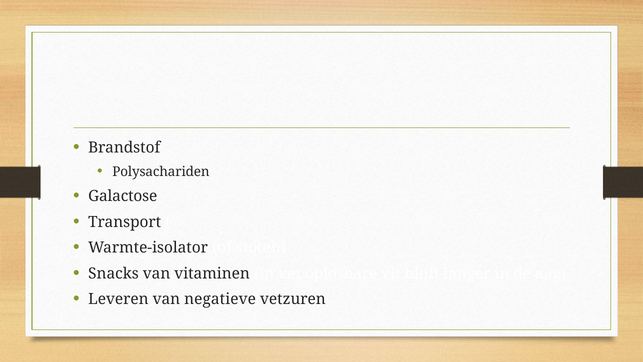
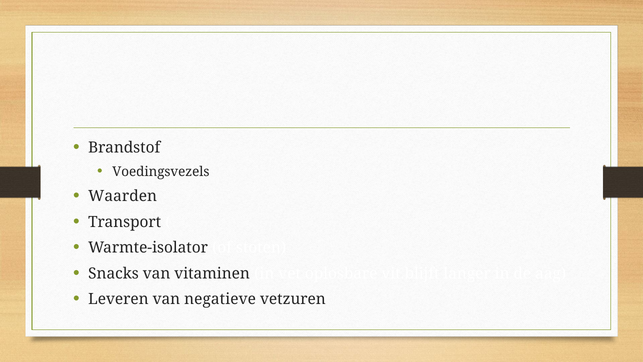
Polysachariden: Polysachariden -> Voedingsvezels
Galactose: Galactose -> Waarden
